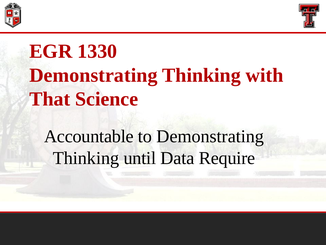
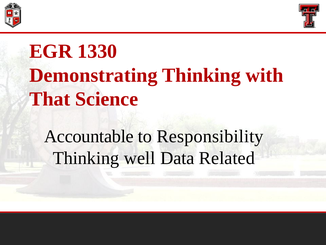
to Demonstrating: Demonstrating -> Responsibility
until: until -> well
Require: Require -> Related
